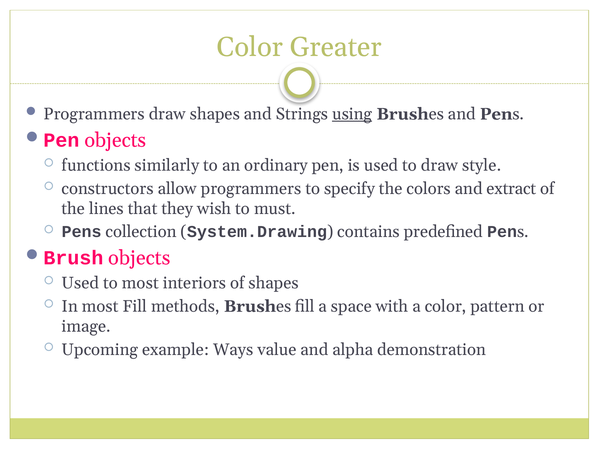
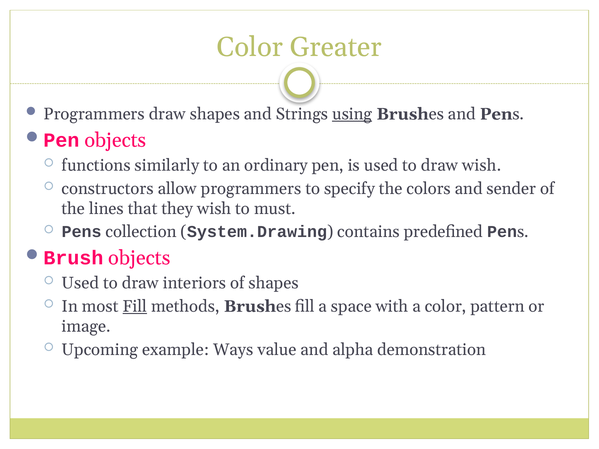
draw style: style -> wish
extract: extract -> sender
most at (140, 283): most -> draw
Fill at (135, 307) underline: none -> present
